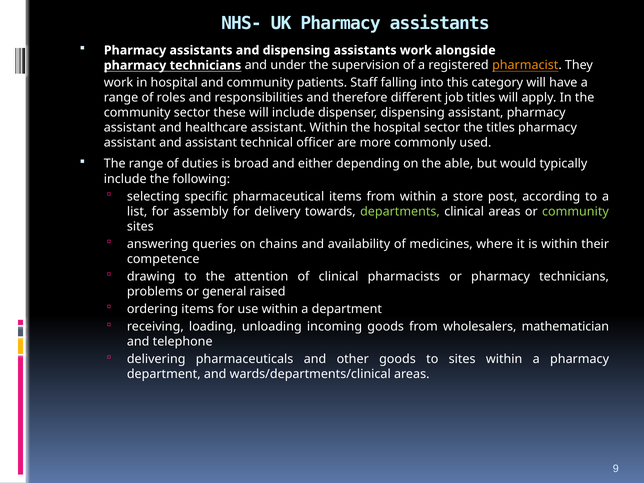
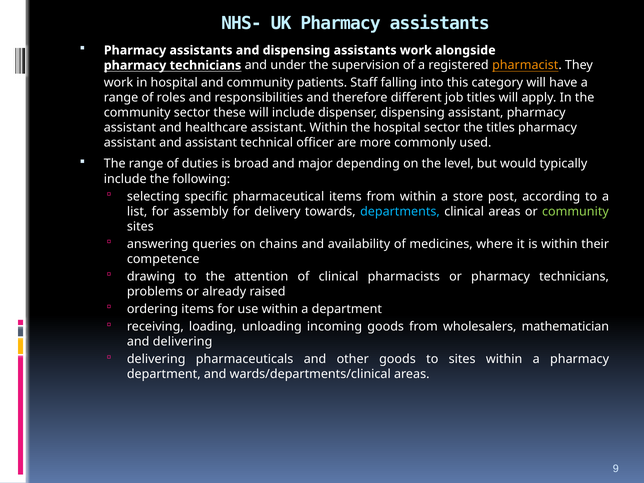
either: either -> major
able: able -> level
departments colour: light green -> light blue
general: general -> already
and telephone: telephone -> delivering
